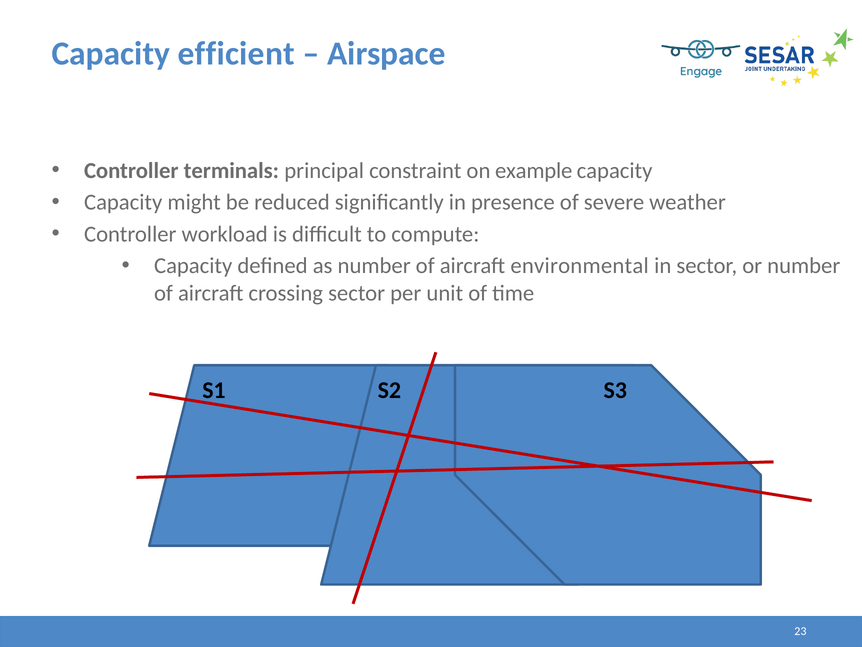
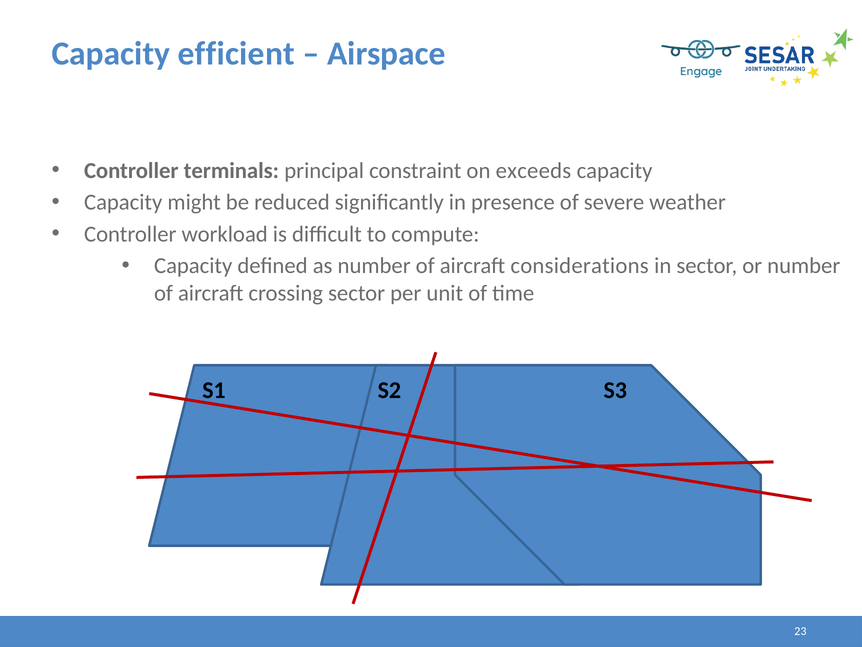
example: example -> exceeds
environmental: environmental -> considerations
